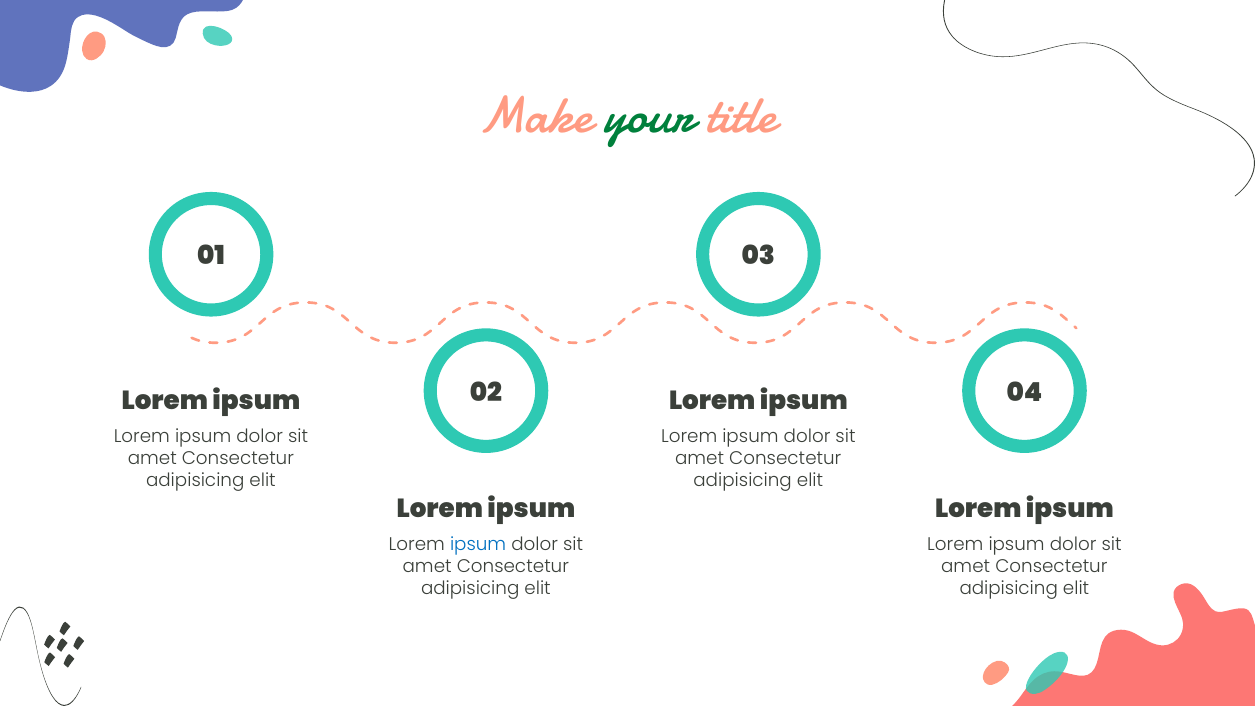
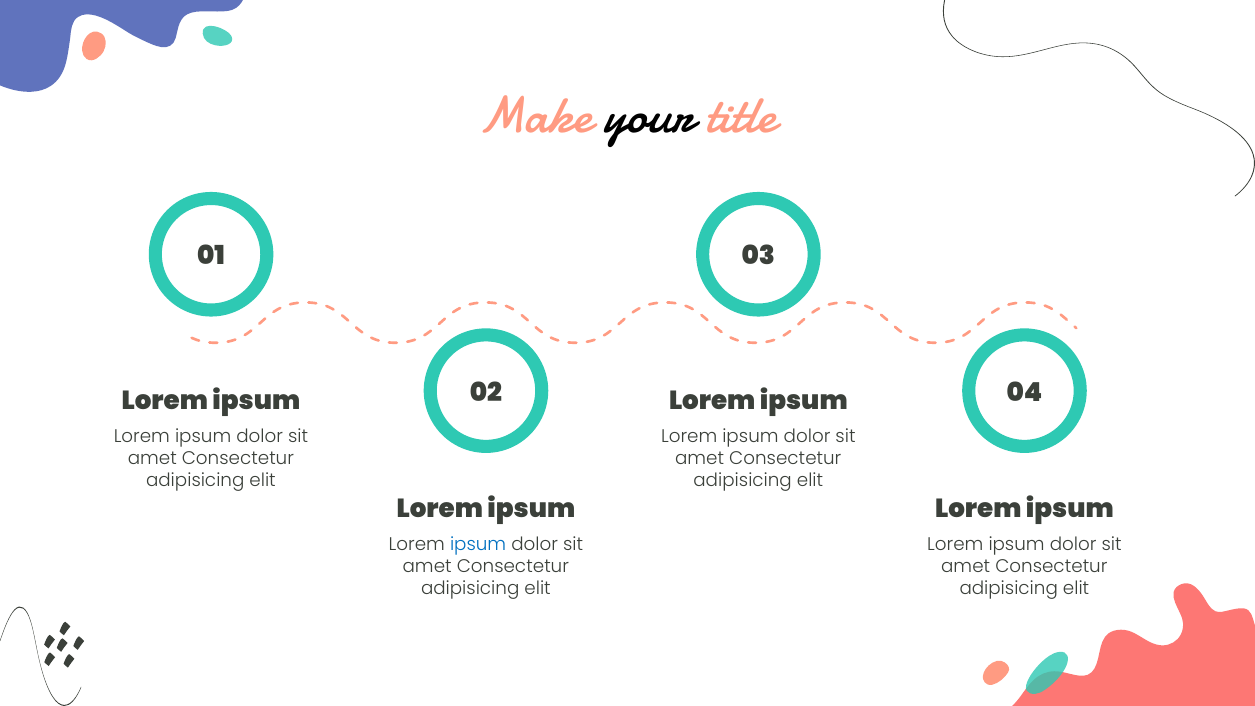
your colour: green -> black
